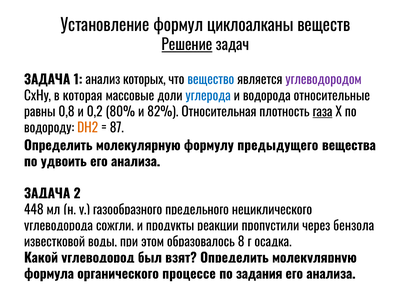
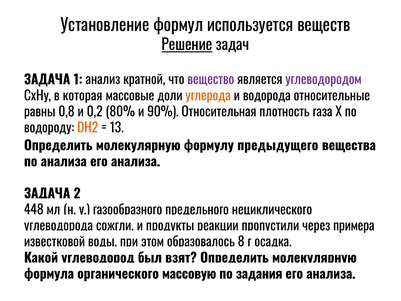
циклоалканы: циклоалканы -> используется
которых: которых -> кратной
вещество colour: blue -> purple
углерода colour: blue -> orange
82%: 82% -> 90%
газа underline: present -> none
87: 87 -> 13
по удвоить: удвоить -> анализа
бензола: бензола -> примера
процессе: процессе -> массовую
